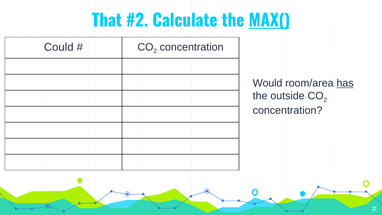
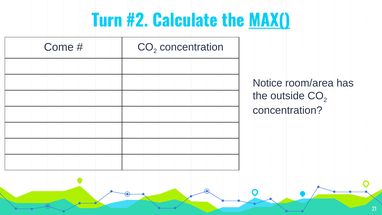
That: That -> Turn
Could: Could -> Come
Would: Would -> Notice
has underline: present -> none
